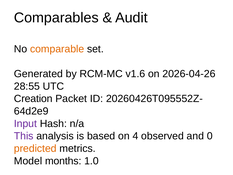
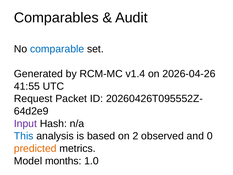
comparable colour: orange -> blue
v1.6: v1.6 -> v1.4
28:55: 28:55 -> 41:55
Creation: Creation -> Request
This colour: purple -> blue
4: 4 -> 2
